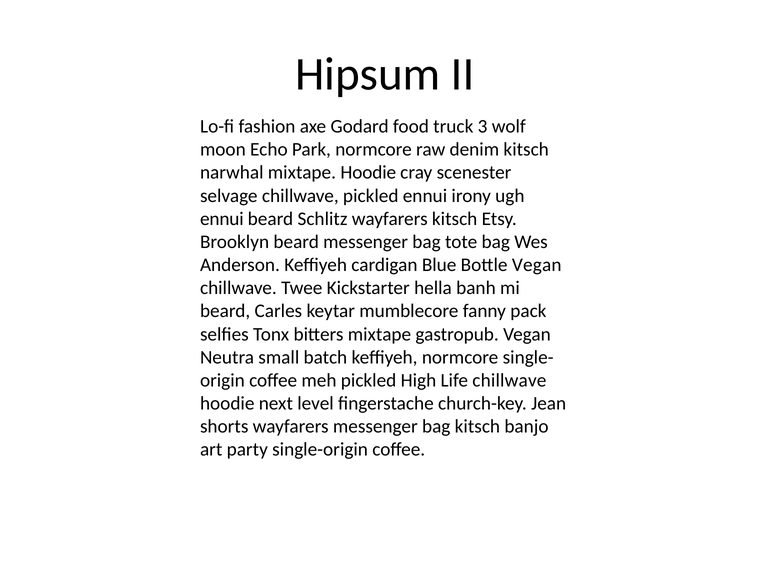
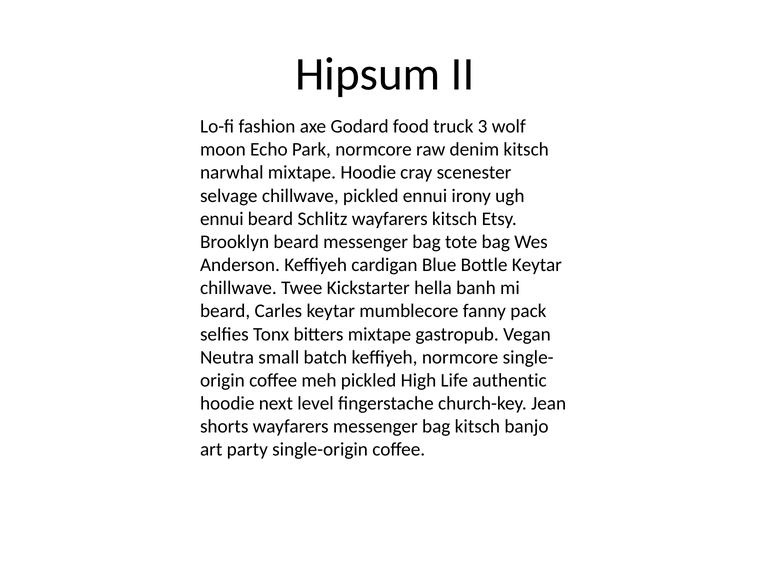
Bottle Vegan: Vegan -> Keytar
Life chillwave: chillwave -> authentic
